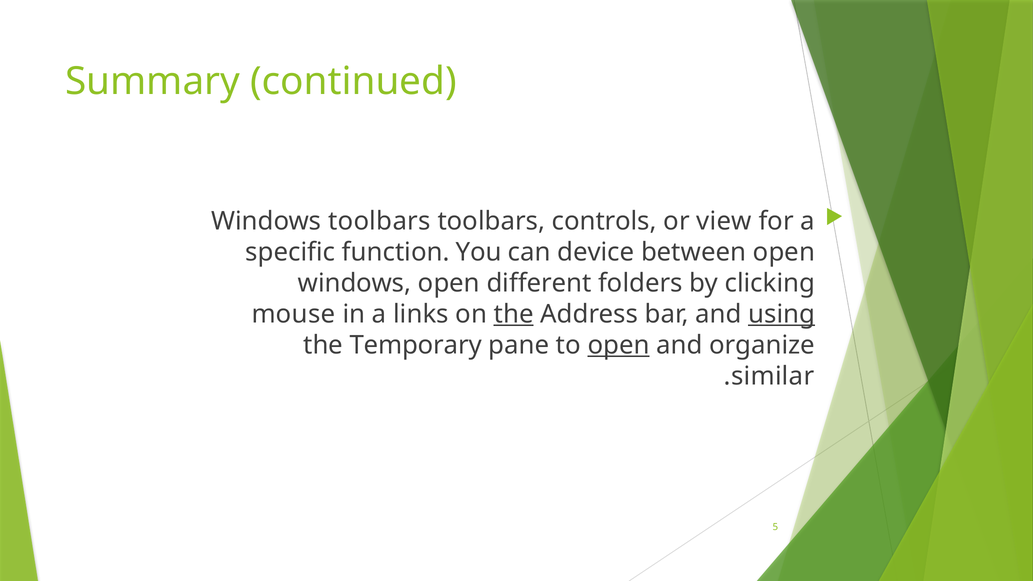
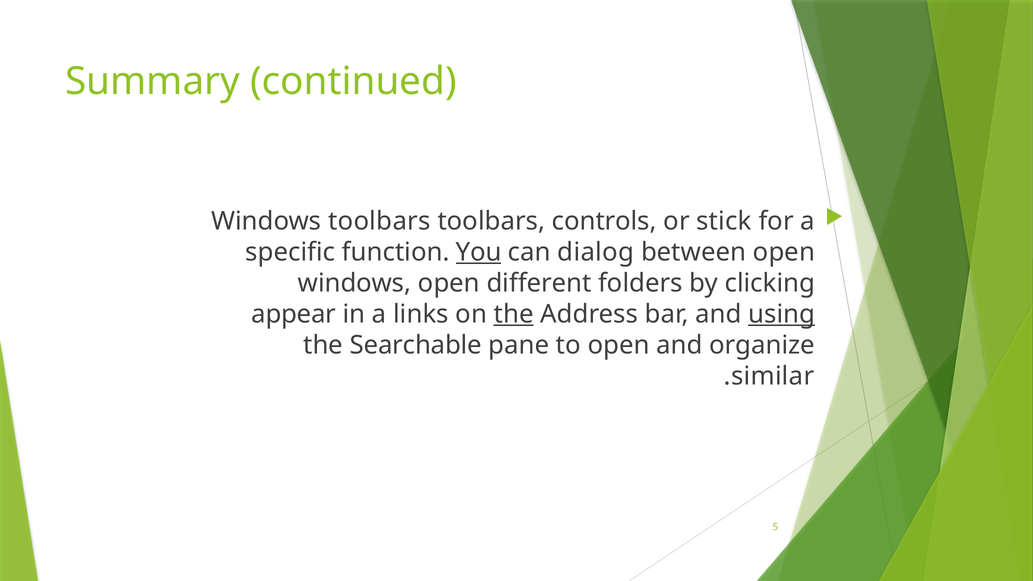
view: view -> stick
You underline: none -> present
device: device -> dialog
mouse: mouse -> appear
Temporary: Temporary -> Searchable
open at (619, 345) underline: present -> none
